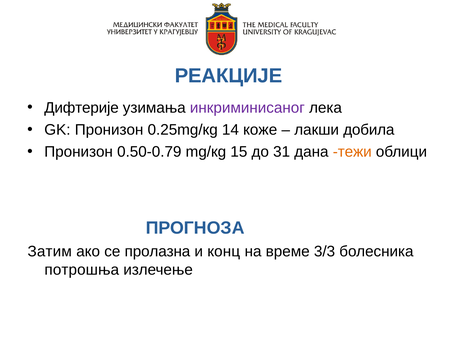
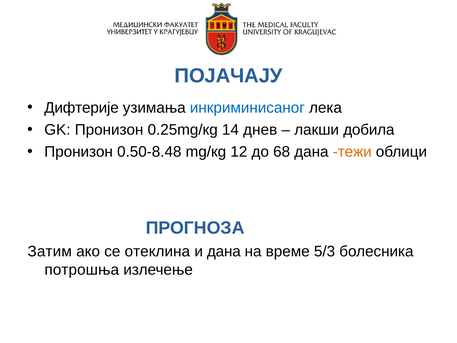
РЕАКЦИЈЕ: РЕАКЦИЈЕ -> ПОЈАЧАЈУ
инкриминисаног colour: purple -> blue
коже: коже -> днев
0.50-0.79: 0.50-0.79 -> 0.50-8.48
15: 15 -> 12
31: 31 -> 68
пролазна: пролазна -> отеклина
и конц: конц -> дана
3/3: 3/3 -> 5/3
